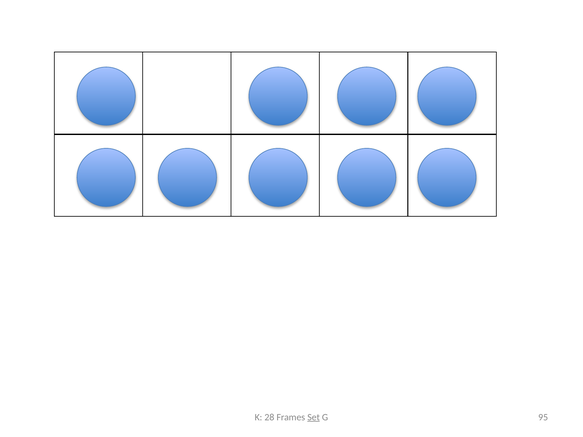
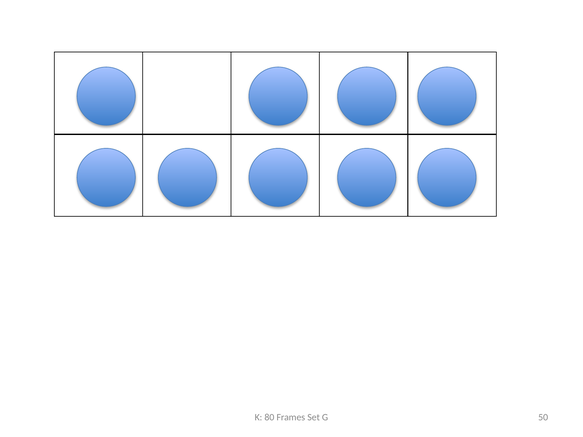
28: 28 -> 80
Set underline: present -> none
95: 95 -> 50
